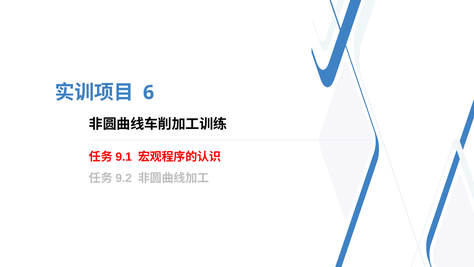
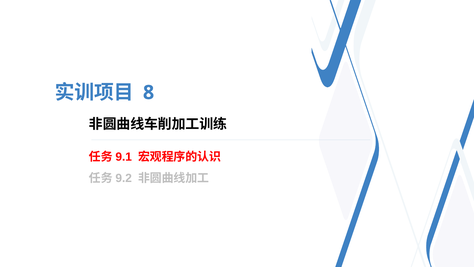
6: 6 -> 8
